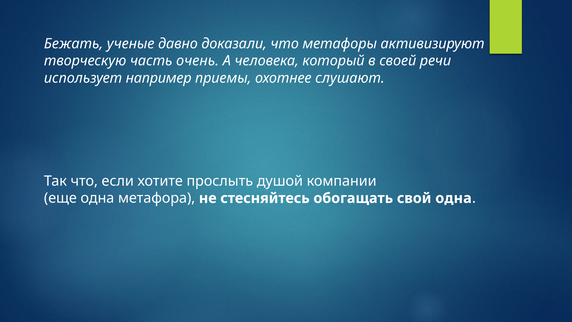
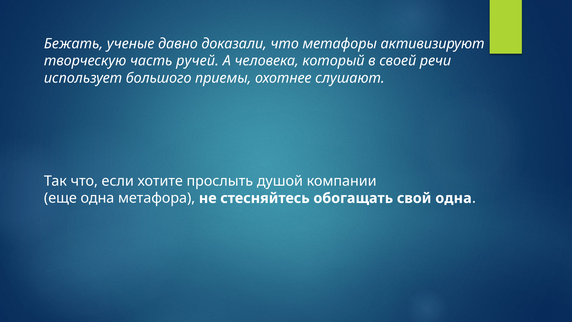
очень: очень -> ручей
например: например -> большого
